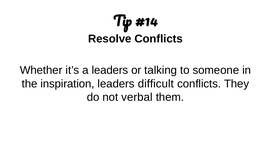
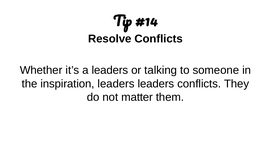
leaders difficult: difficult -> leaders
verbal: verbal -> matter
